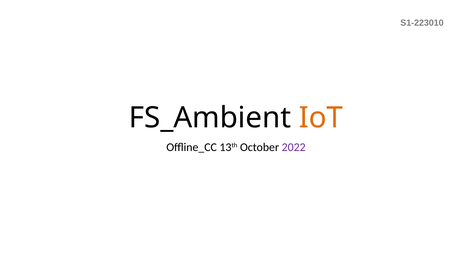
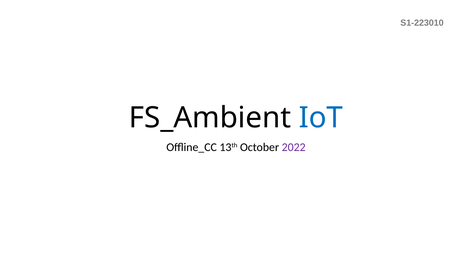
IoT colour: orange -> blue
